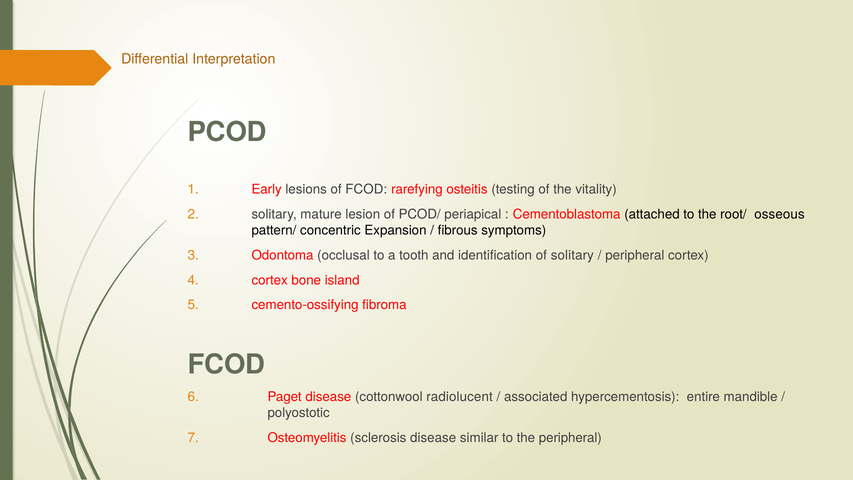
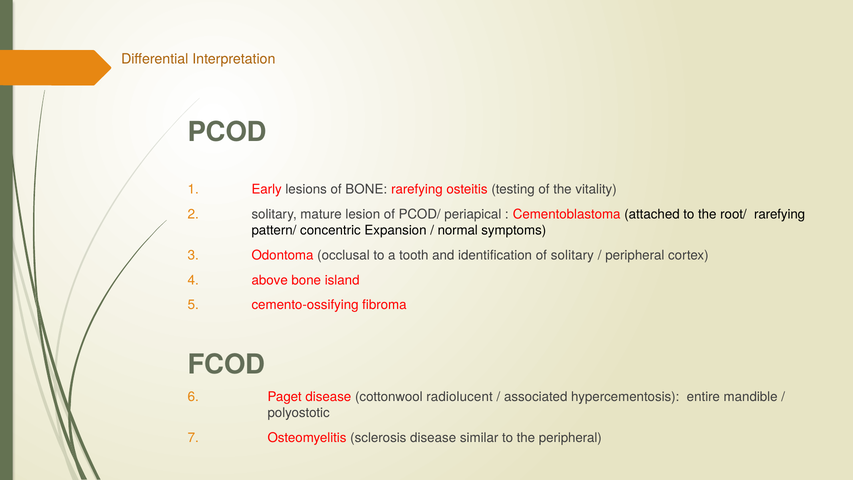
of FCOD: FCOD -> BONE
root/ osseous: osseous -> rarefying
fibrous: fibrous -> normal
cortex at (270, 280): cortex -> above
